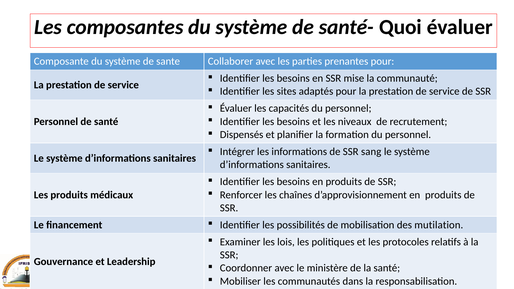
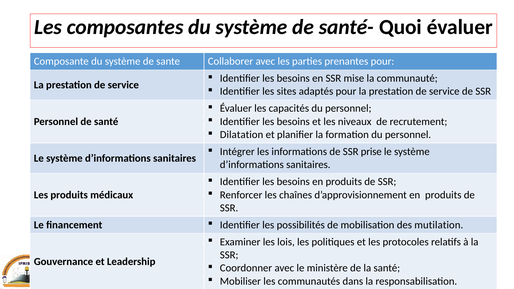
Dispensés: Dispensés -> Dilatation
sang: sang -> prise
